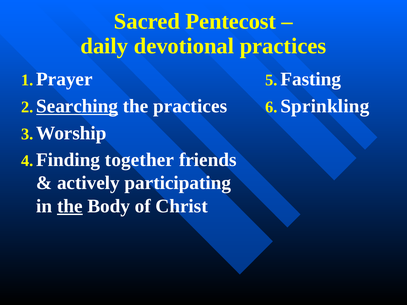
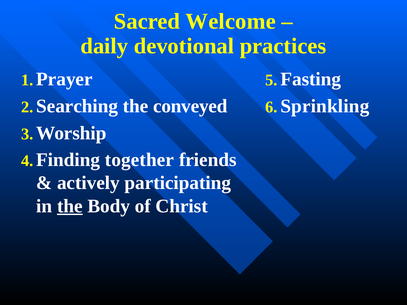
Pentecost: Pentecost -> Welcome
Searching underline: present -> none
the practices: practices -> conveyed
